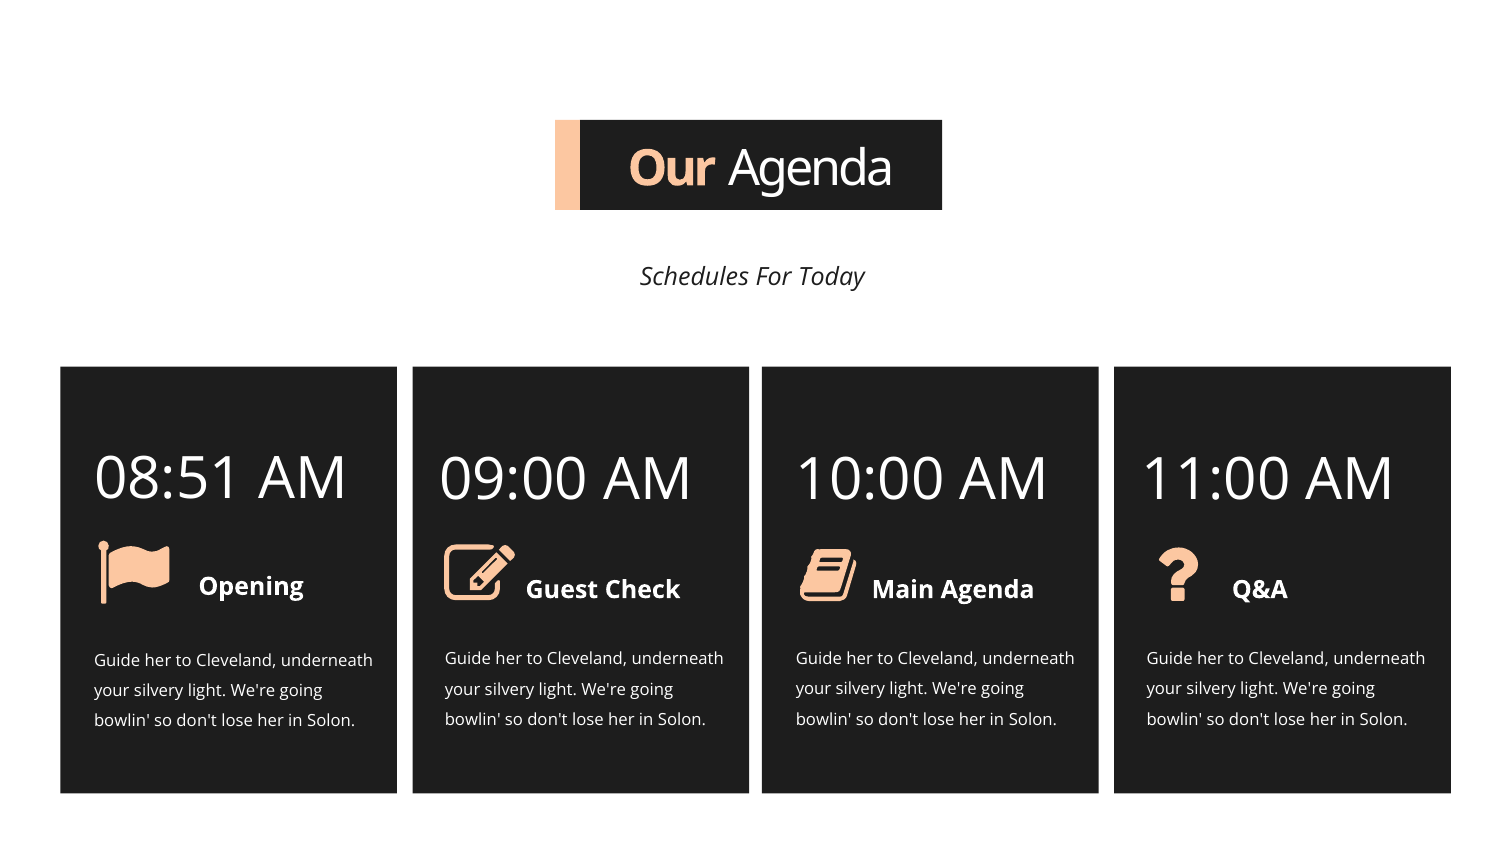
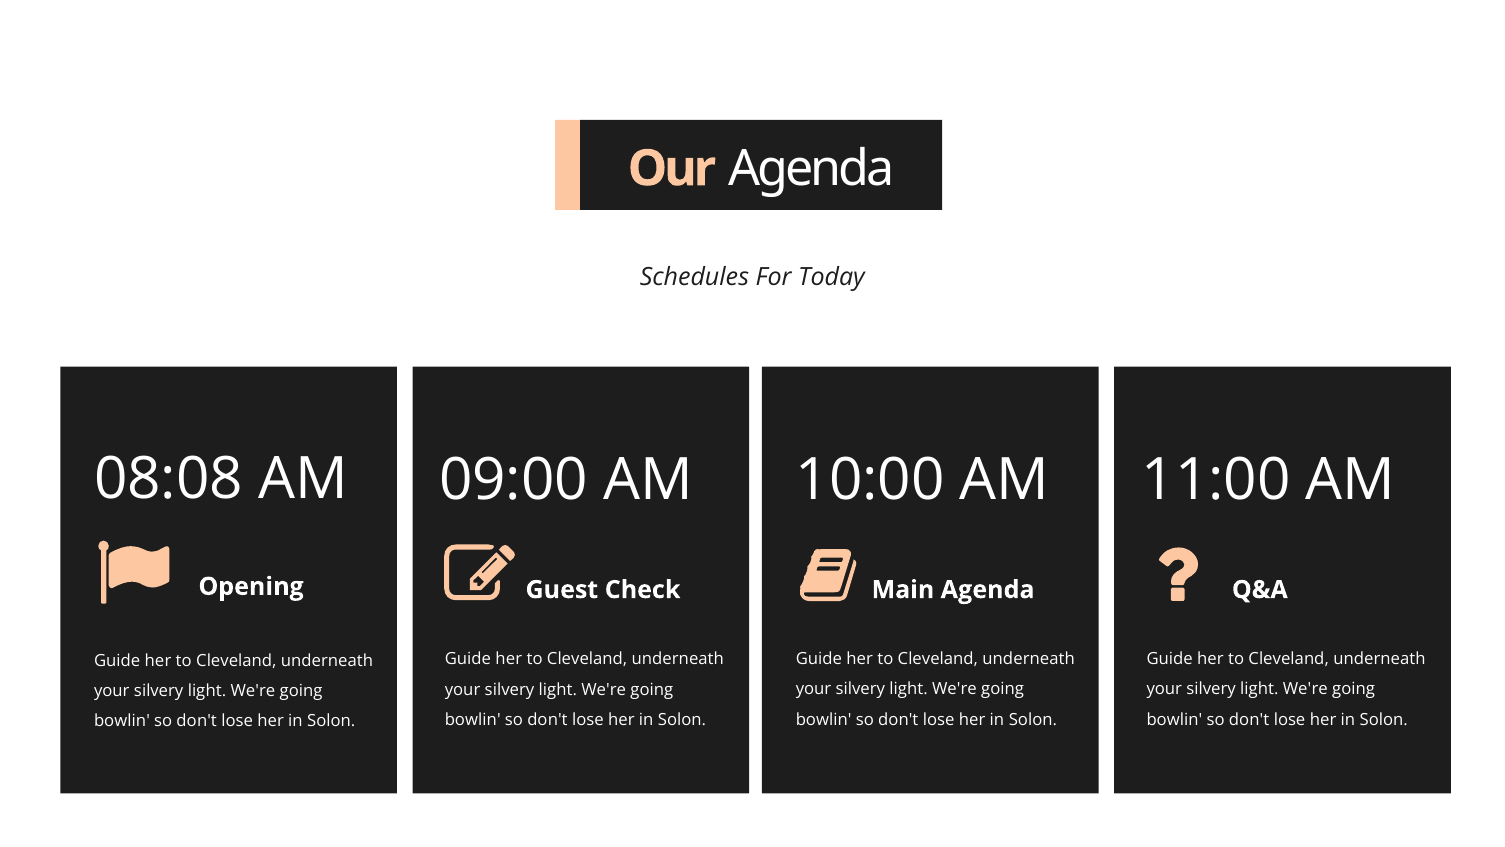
08:51: 08:51 -> 08:08
